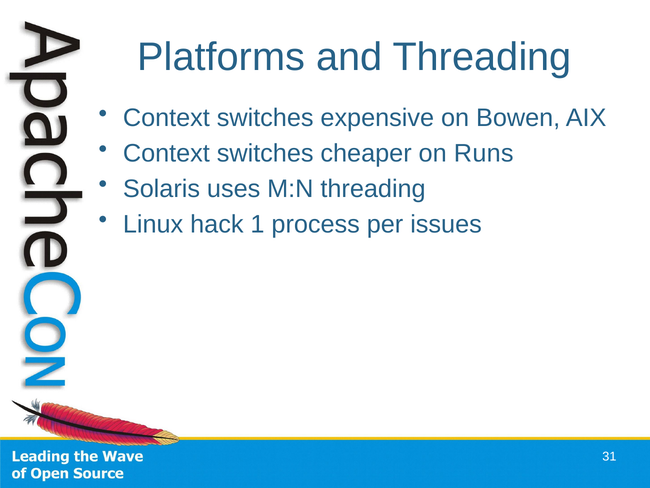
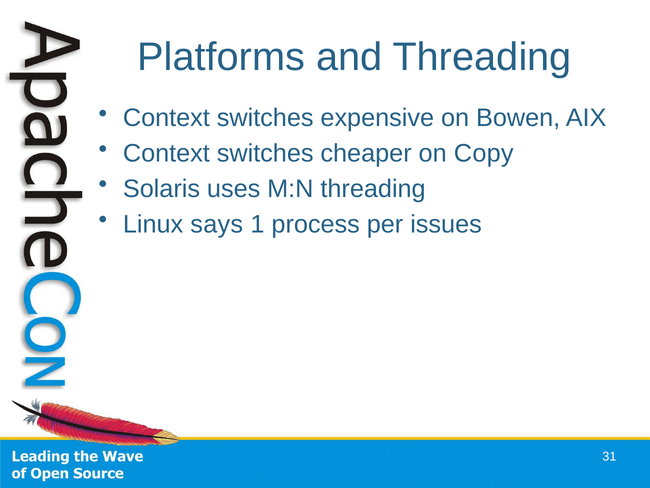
Runs: Runs -> Copy
hack: hack -> says
